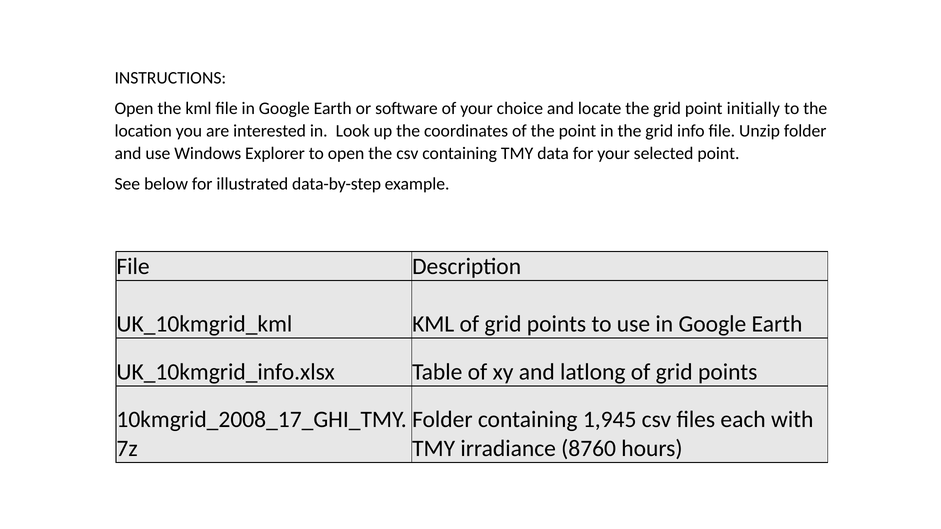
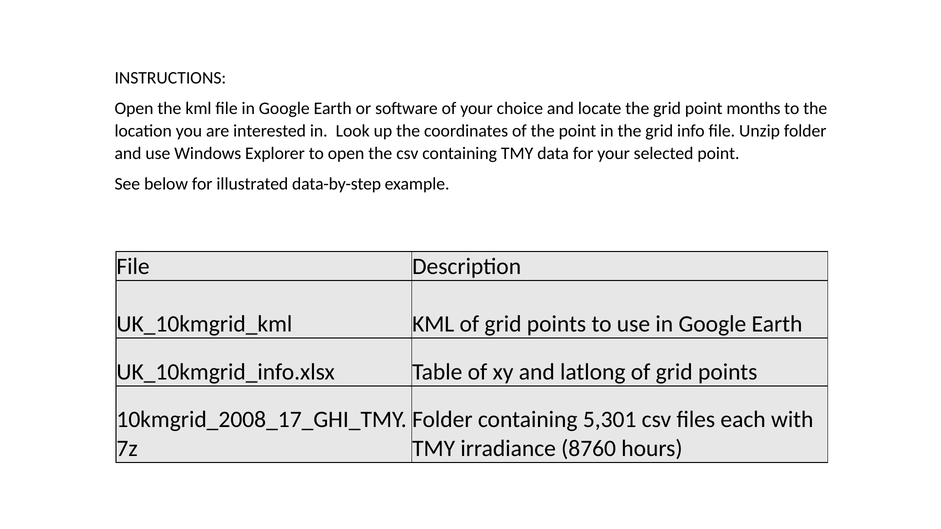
initially: initially -> months
1,945: 1,945 -> 5,301
